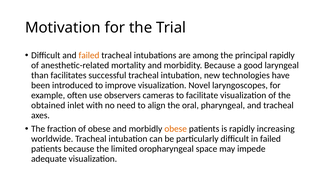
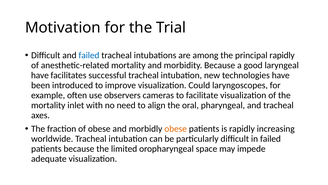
failed at (89, 55) colour: orange -> blue
than at (40, 75): than -> have
Novel: Novel -> Could
obtained at (48, 105): obtained -> mortality
